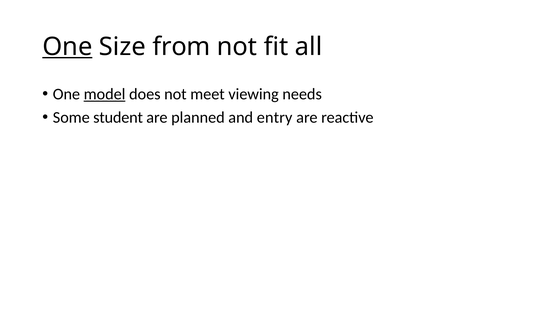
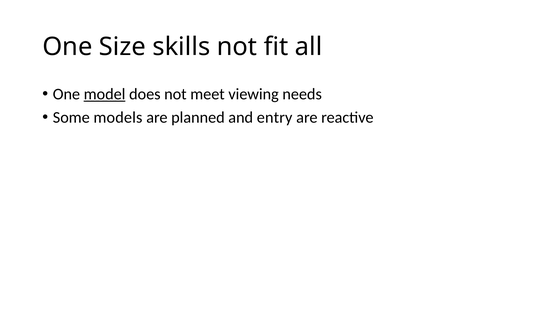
One at (67, 47) underline: present -> none
from: from -> skills
student: student -> models
